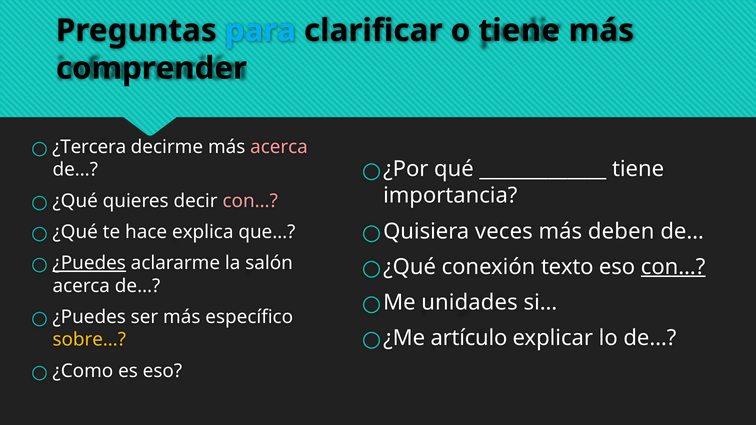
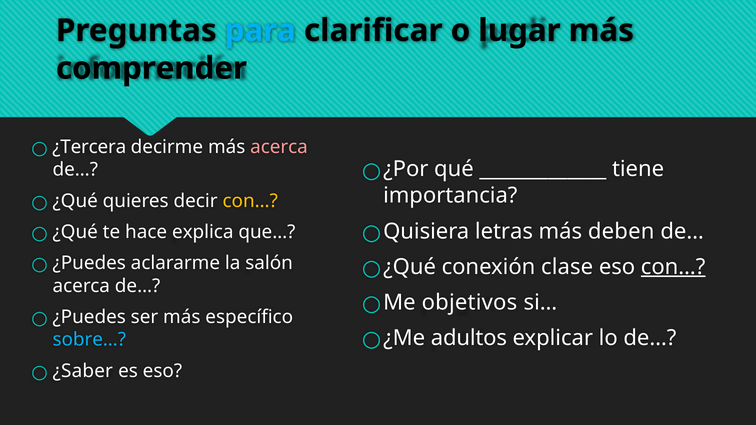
o tiene: tiene -> lugar
con… at (250, 201) colour: pink -> yellow
veces: veces -> letras
¿Puedes at (89, 263) underline: present -> none
texto: texto -> clase
unidades: unidades -> objetivos
artículo: artículo -> adultos
sobre… colour: yellow -> light blue
¿Como: ¿Como -> ¿Saber
